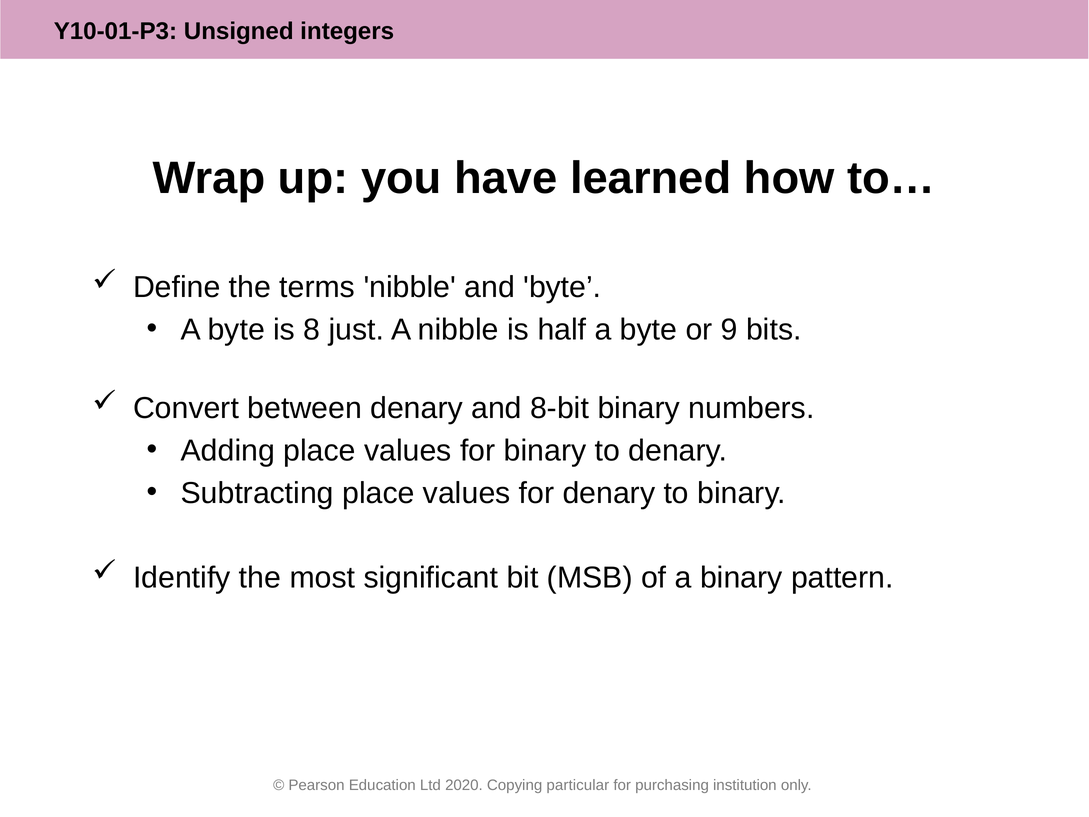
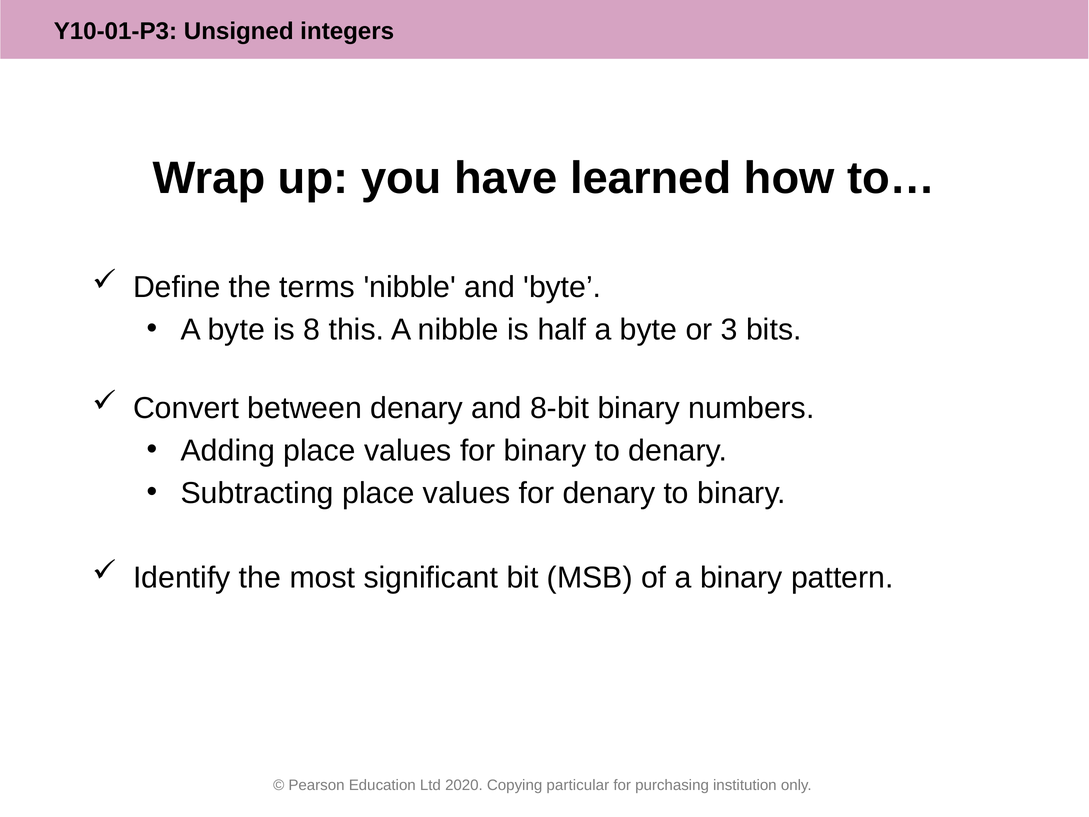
just: just -> this
9: 9 -> 3
